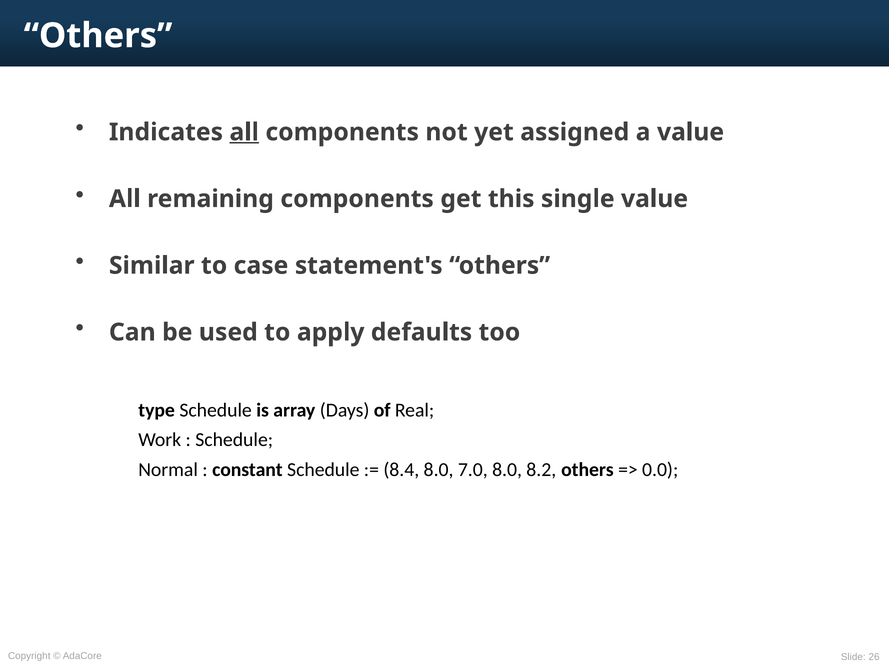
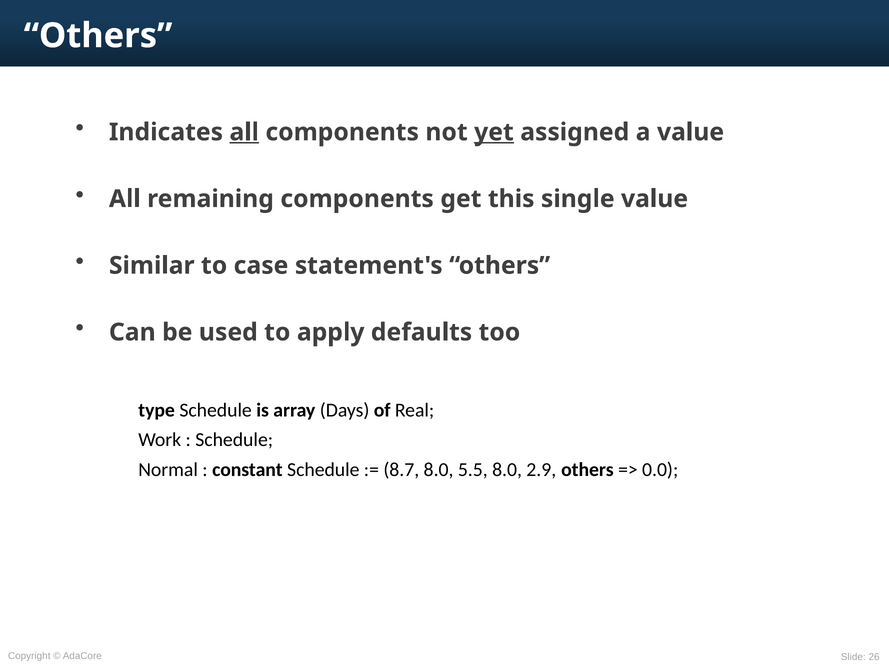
yet underline: none -> present
8.4: 8.4 -> 8.7
7.0: 7.0 -> 5.5
8.2: 8.2 -> 2.9
